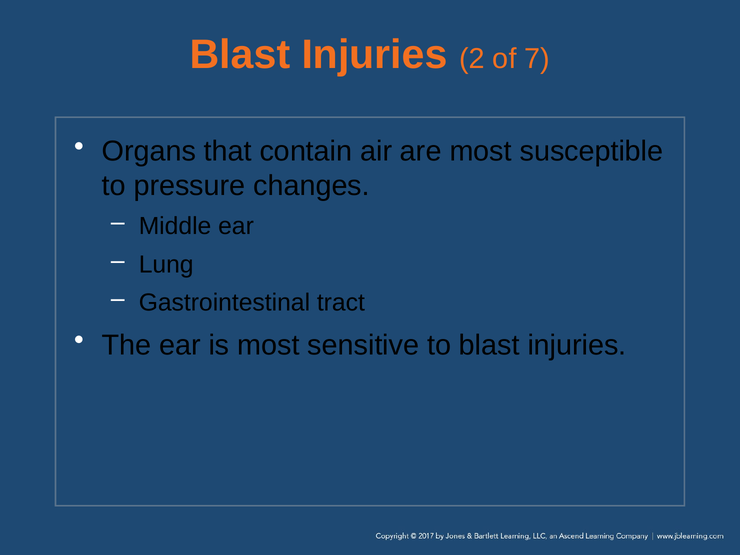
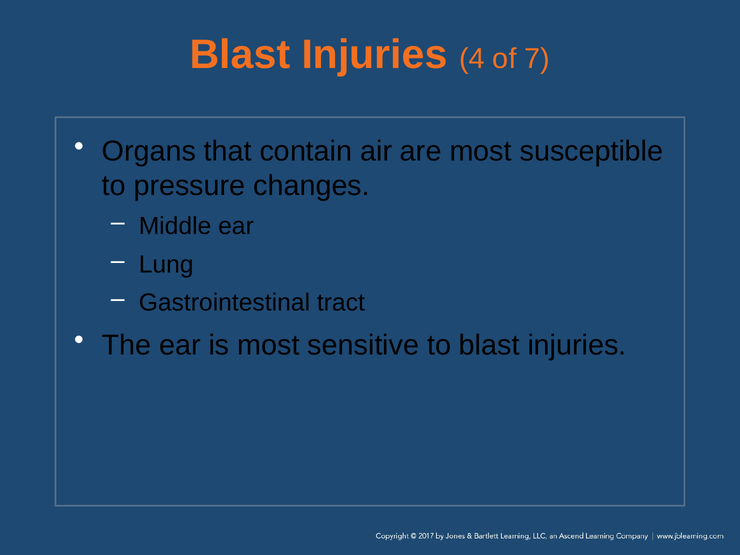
2: 2 -> 4
